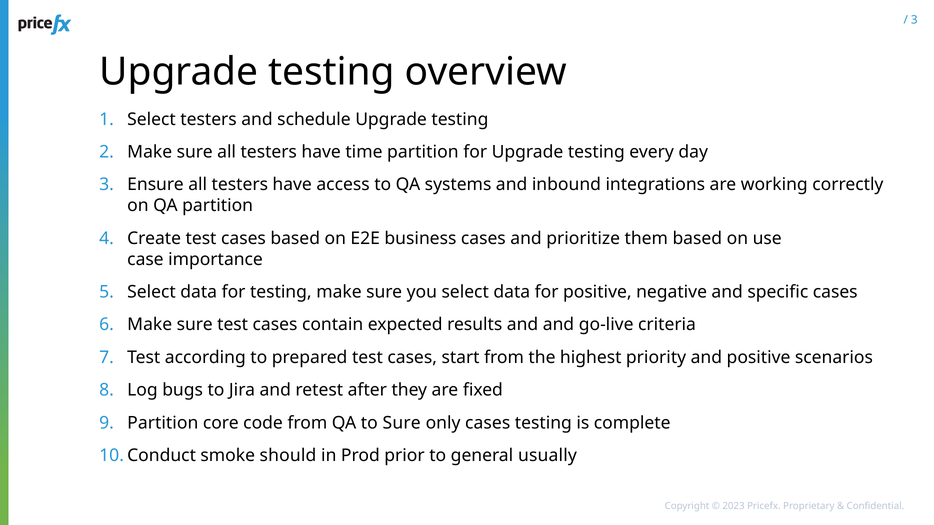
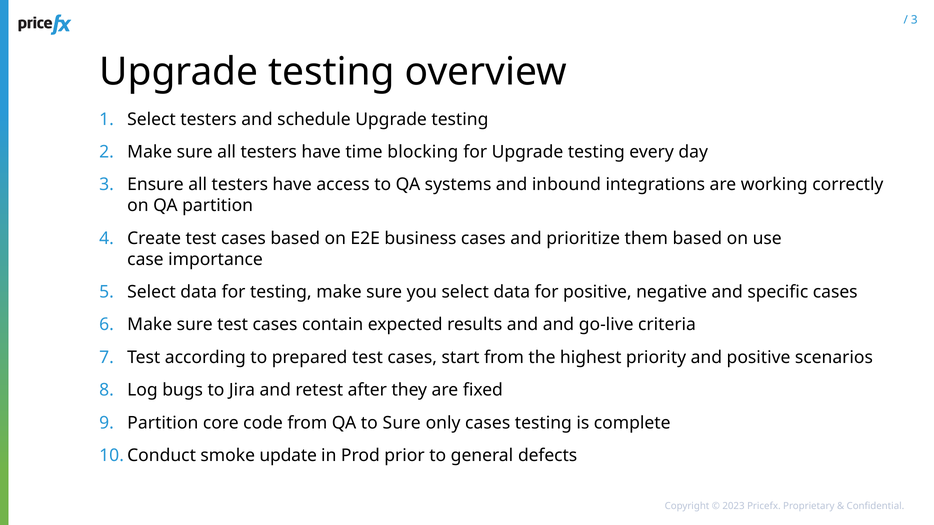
time partition: partition -> blocking
should: should -> update
usually: usually -> defects
